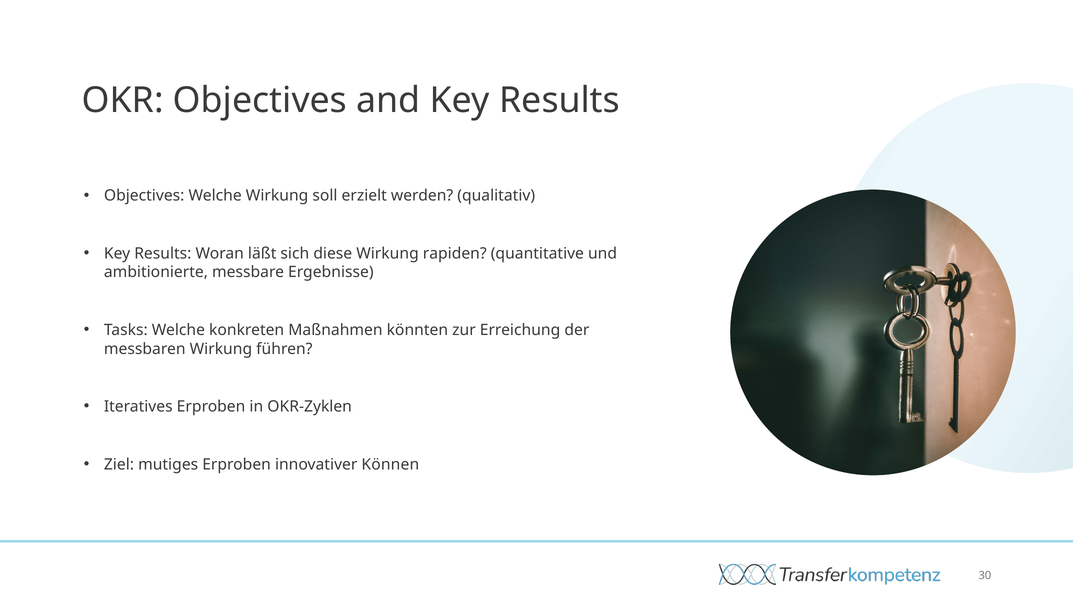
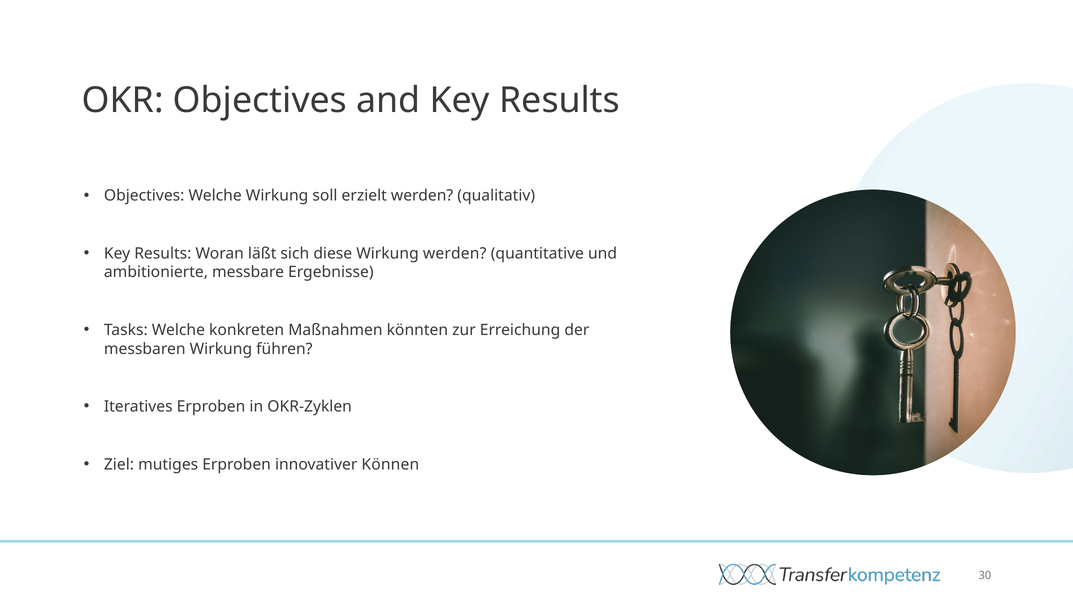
Wirkung rapiden: rapiden -> werden
